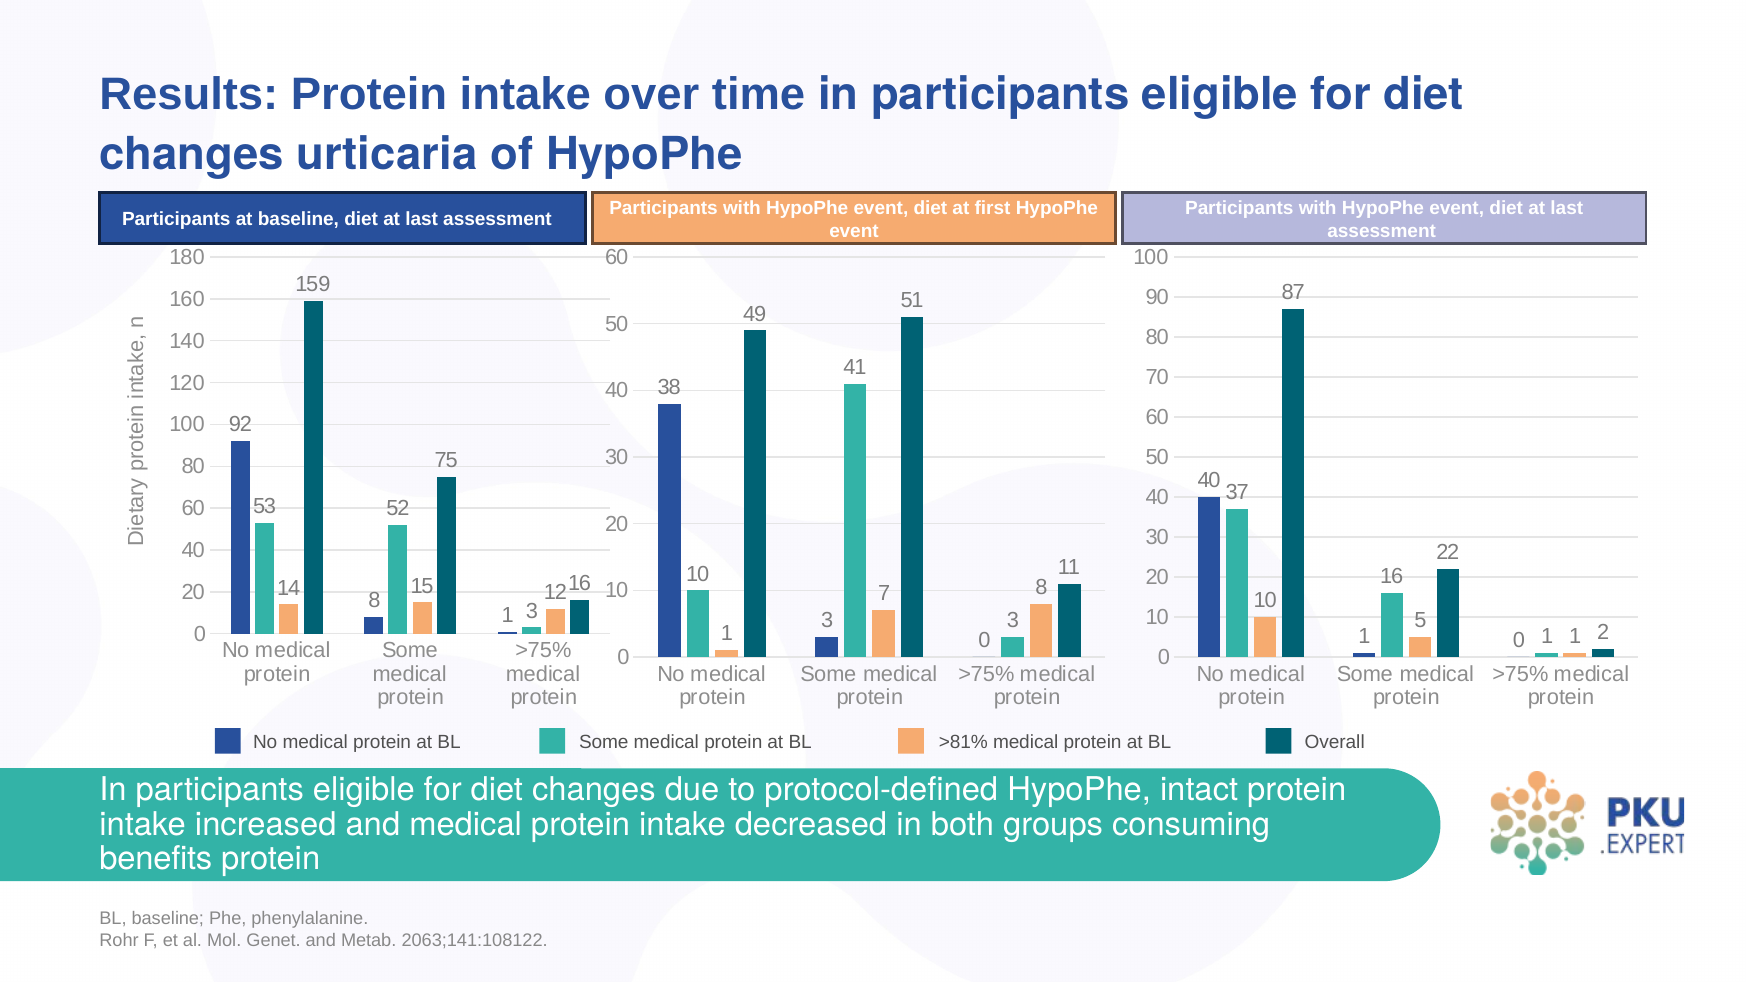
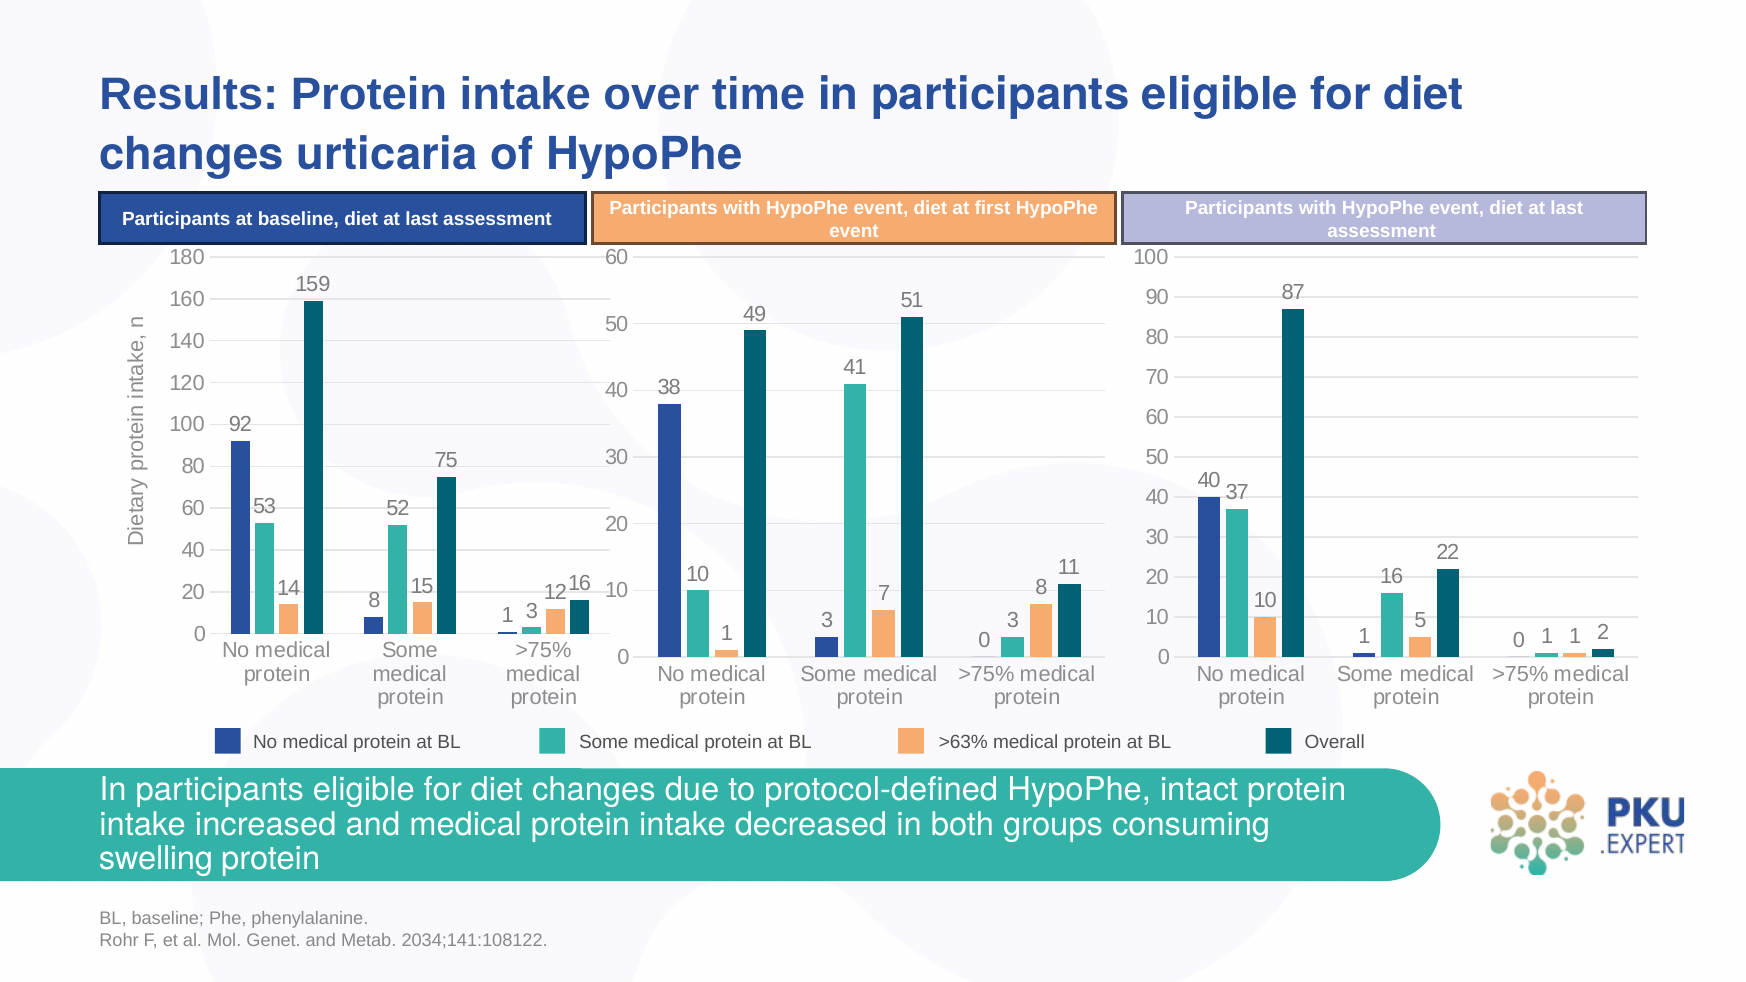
>81%: >81% -> >63%
benefits: benefits -> swelling
2063;141:108122: 2063;141:108122 -> 2034;141:108122
